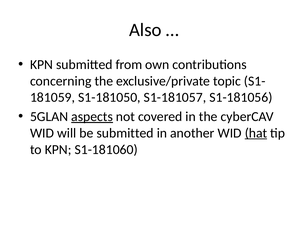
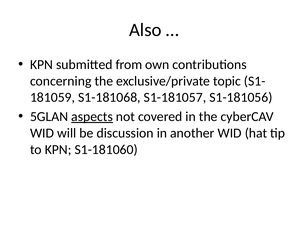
S1-181050: S1-181050 -> S1-181068
be submitted: submitted -> discussion
hat underline: present -> none
